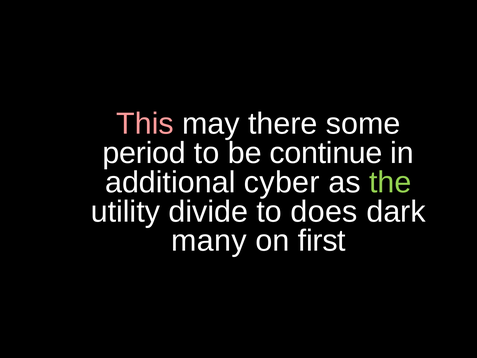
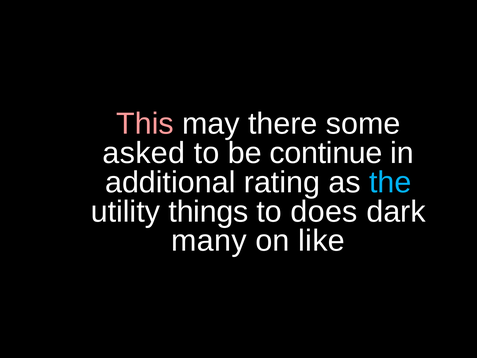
period: period -> asked
cyber: cyber -> rating
the colour: light green -> light blue
divide: divide -> things
first: first -> like
